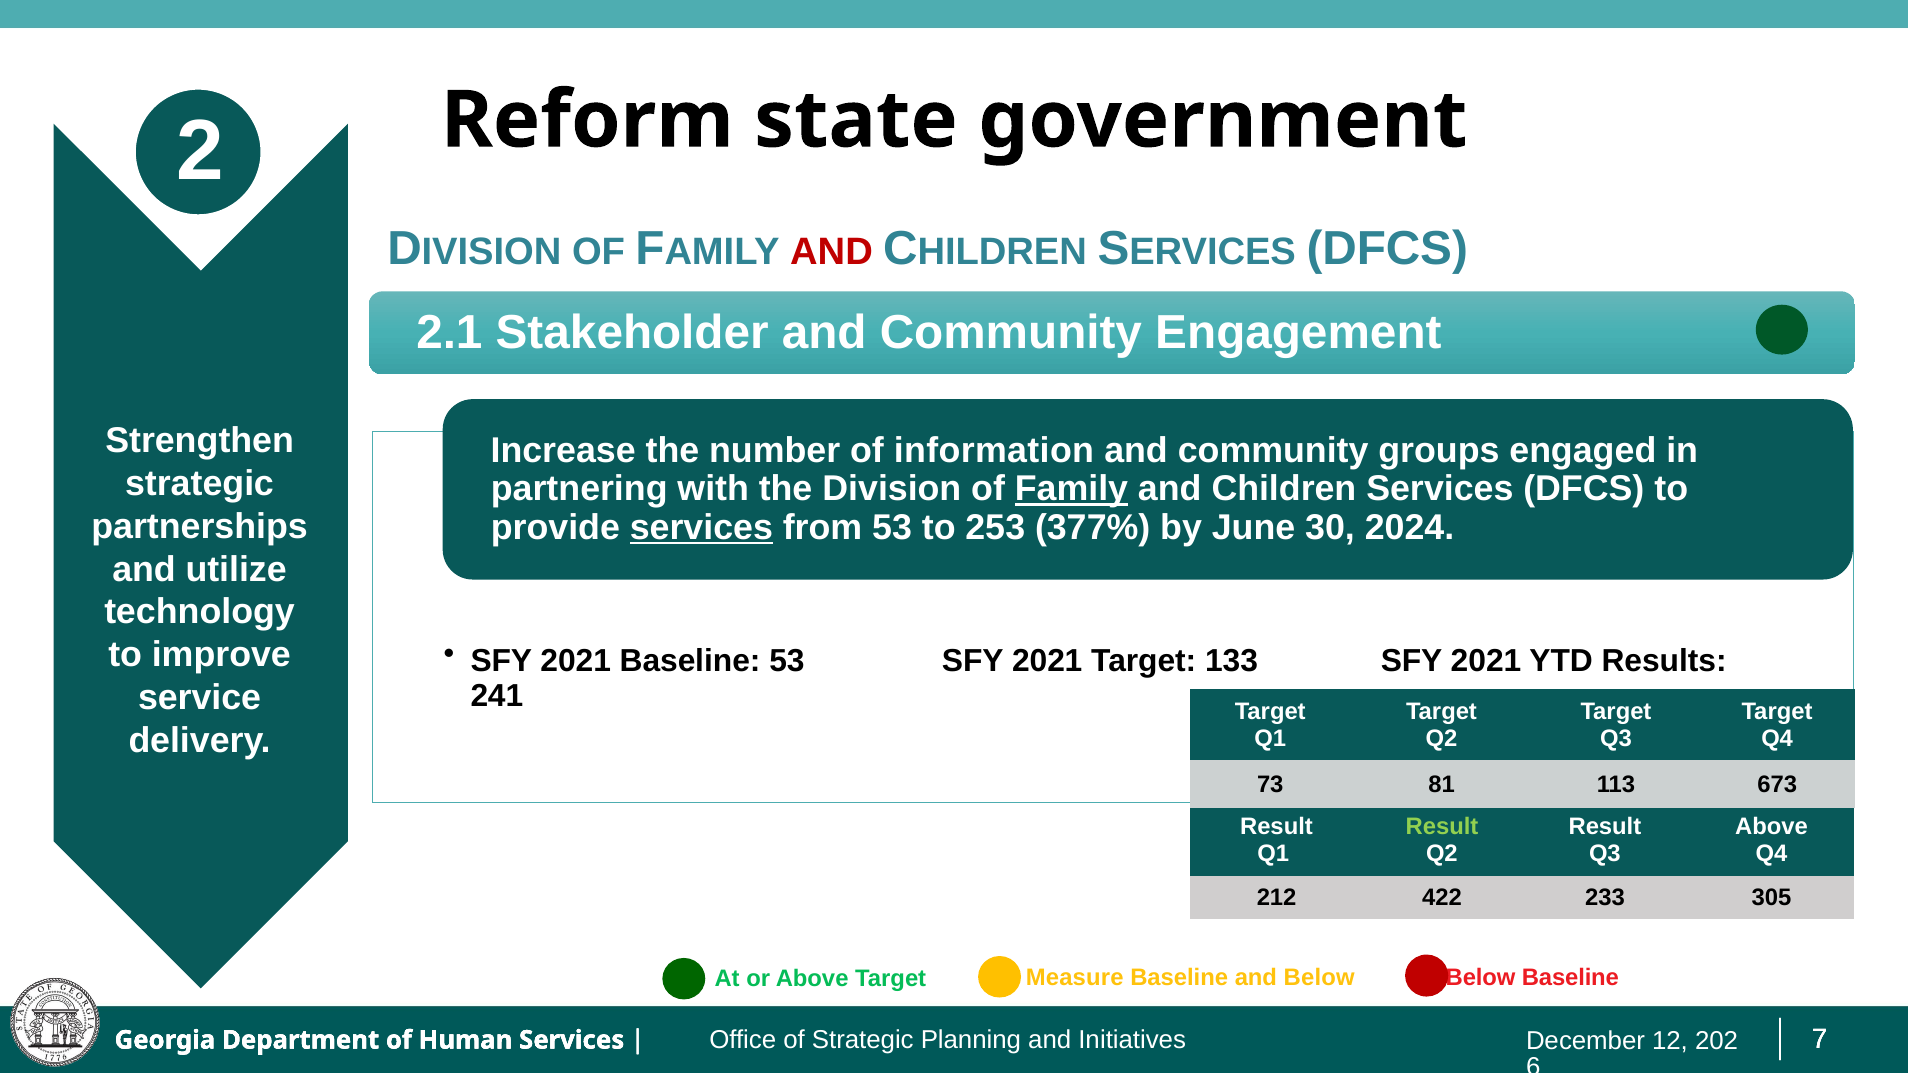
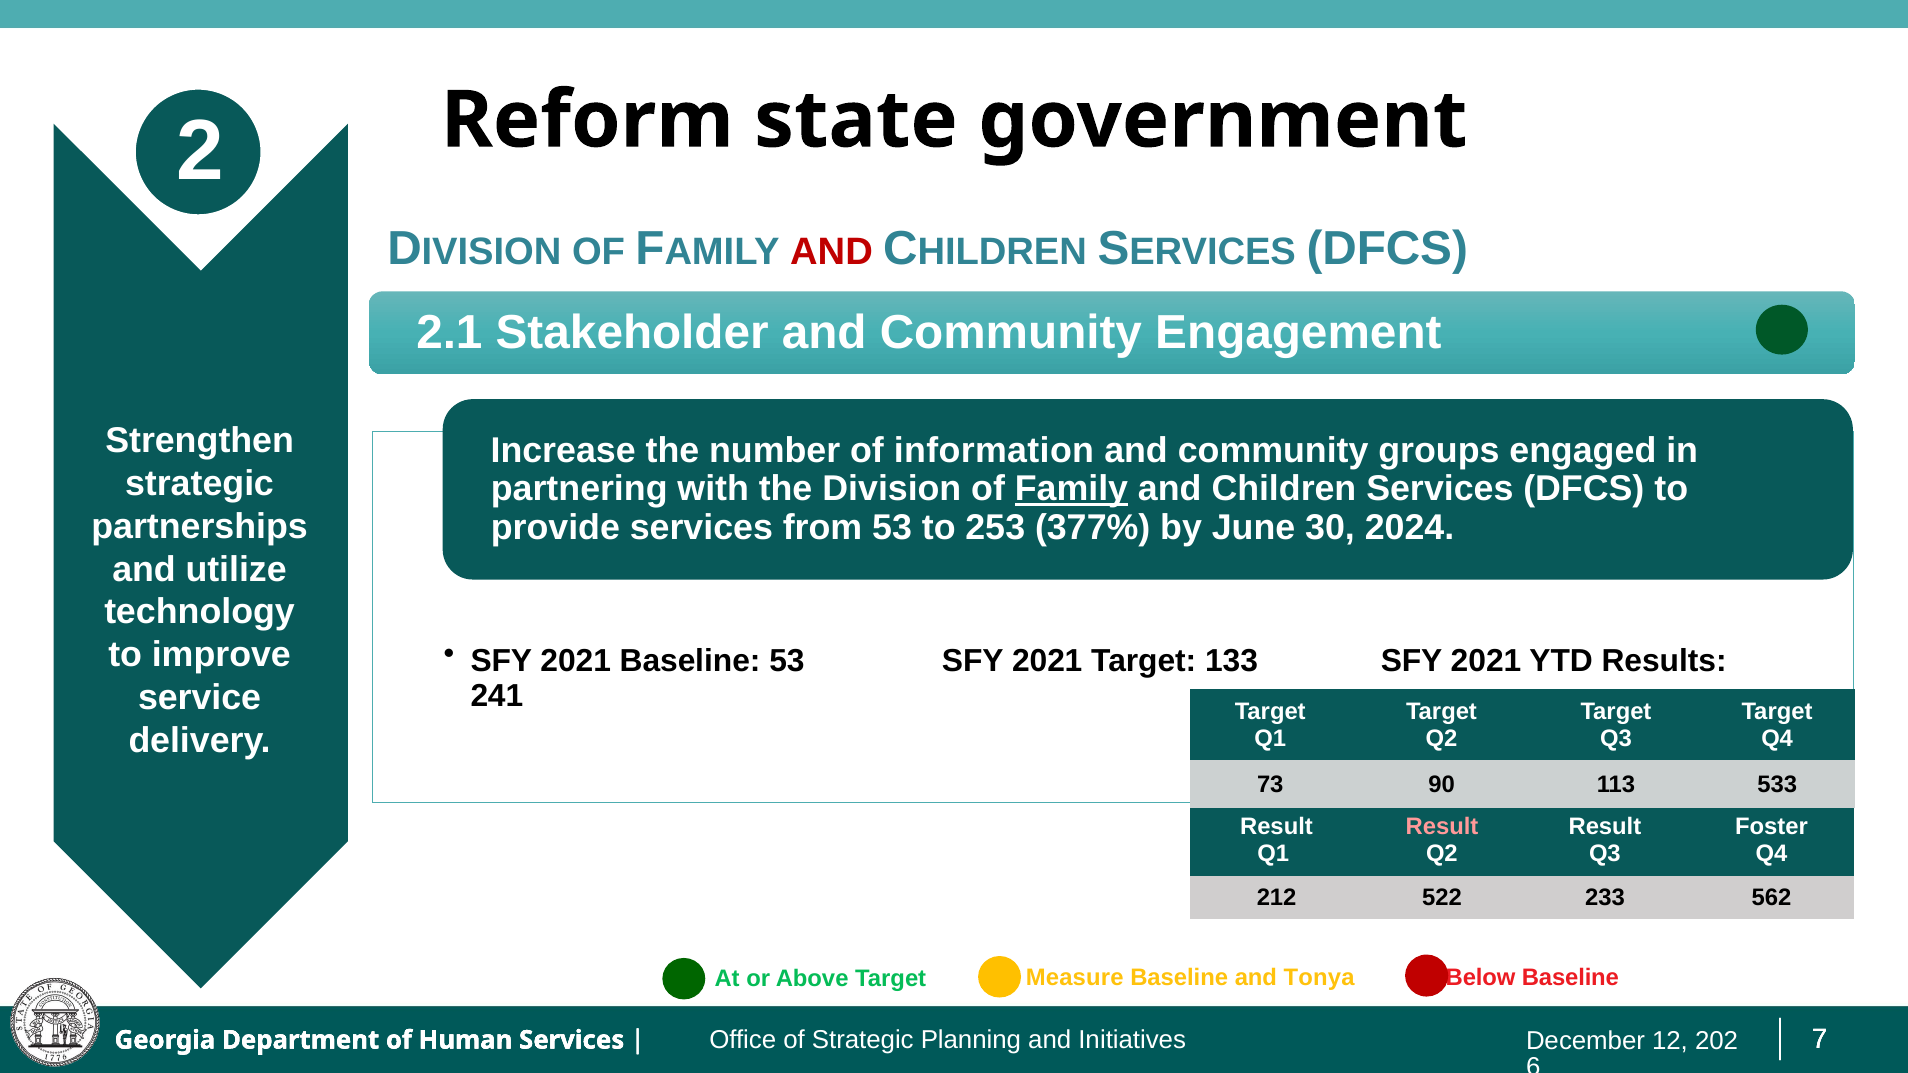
services at (701, 528) underline: present -> none
81: 81 -> 90
673: 673 -> 533
Result at (1442, 827) colour: light green -> pink
Above at (1771, 827): Above -> Foster
422: 422 -> 522
305: 305 -> 562
and Below: Below -> Tonya
